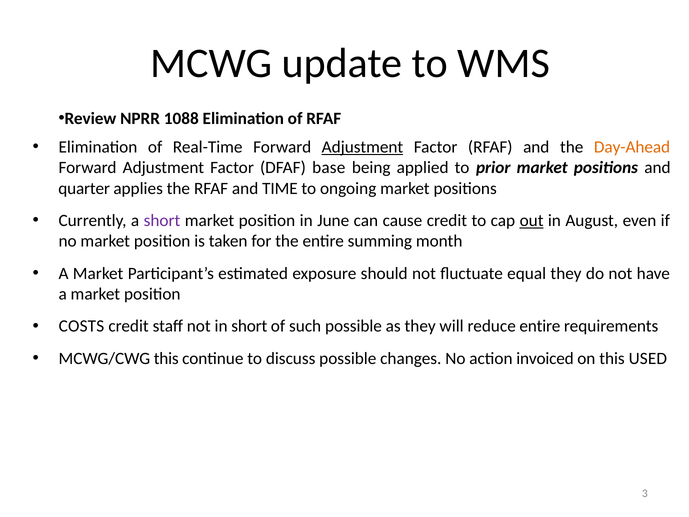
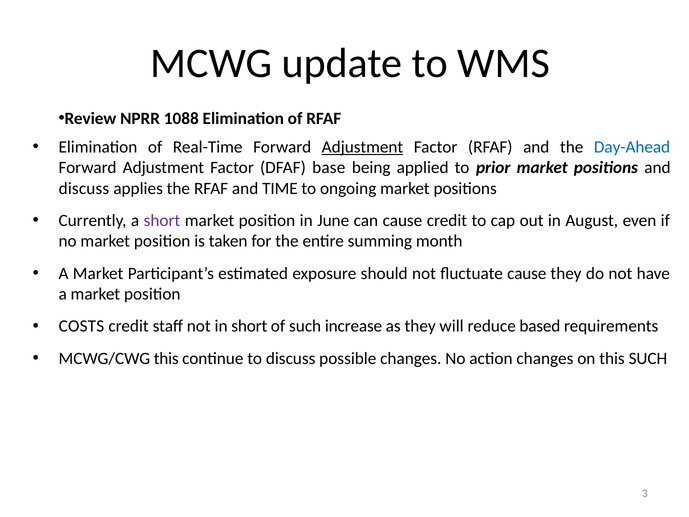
Day-Ahead colour: orange -> blue
quarter at (84, 188): quarter -> discuss
out underline: present -> none
fluctuate equal: equal -> cause
such possible: possible -> increase
reduce entire: entire -> based
action invoiced: invoiced -> changes
this USED: USED -> SUCH
